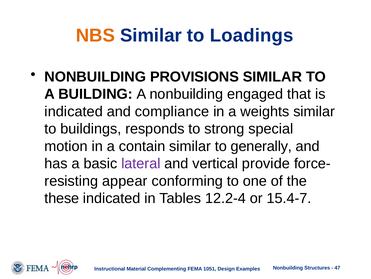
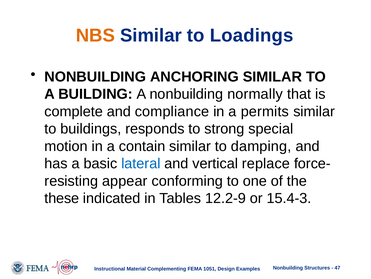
PROVISIONS: PROVISIONS -> ANCHORING
engaged: engaged -> normally
indicated at (74, 111): indicated -> complete
weights: weights -> permits
generally: generally -> damping
lateral colour: purple -> blue
provide: provide -> replace
12.2-4: 12.2-4 -> 12.2-9
15.4-7: 15.4-7 -> 15.4-3
